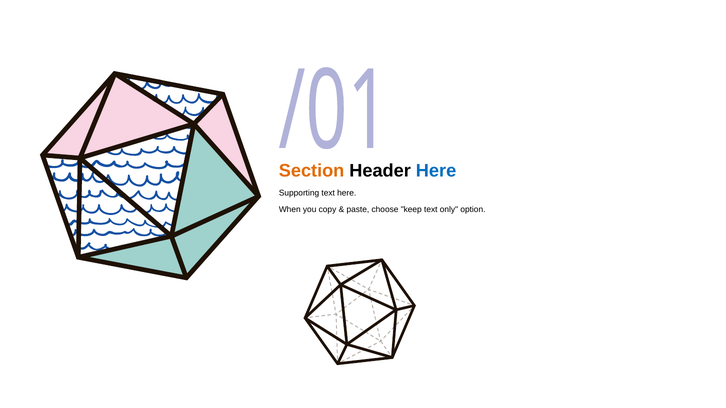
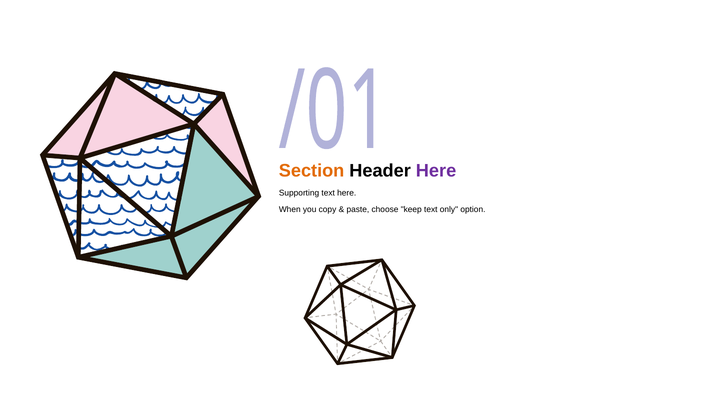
Here at (436, 171) colour: blue -> purple
